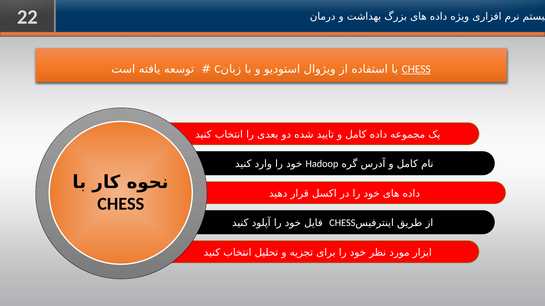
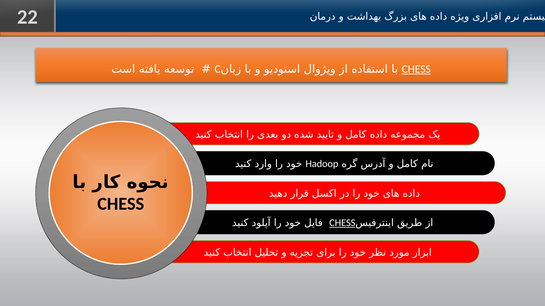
CHESS at (342, 223) underline: none -> present
